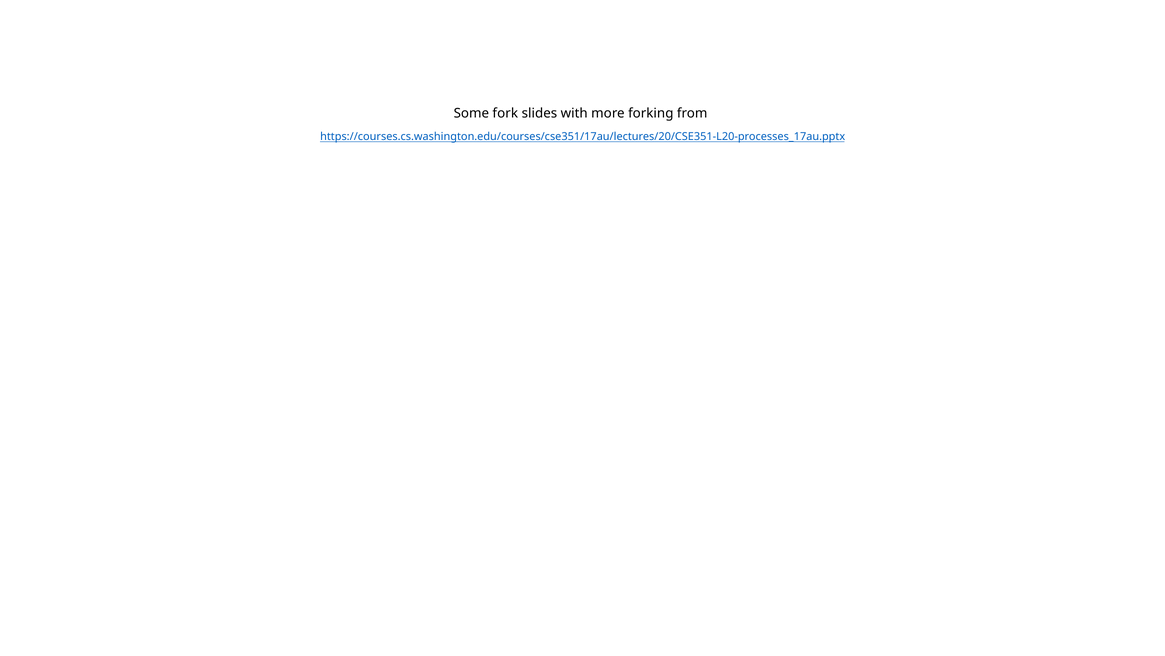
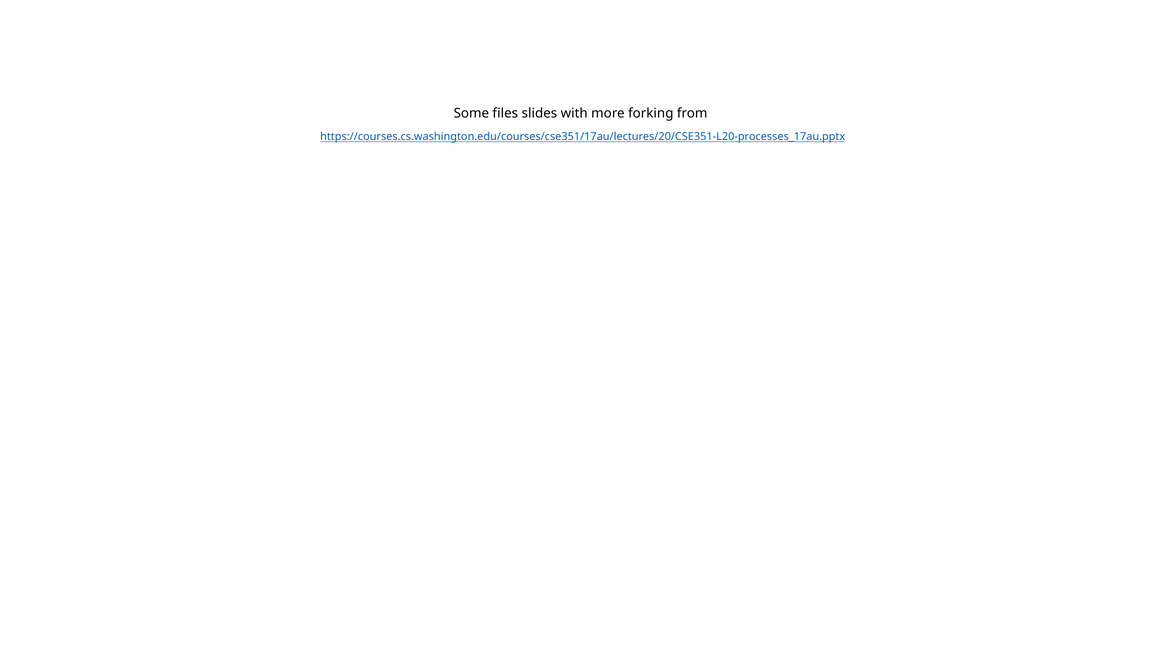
fork: fork -> files
